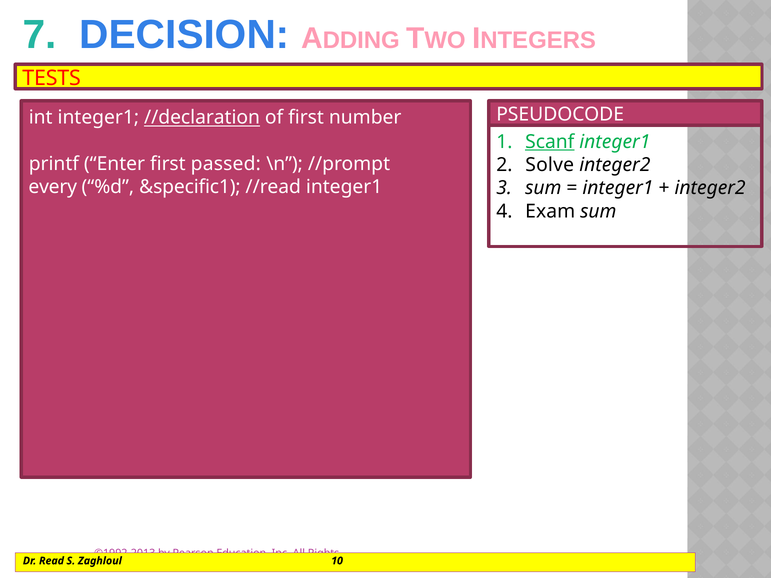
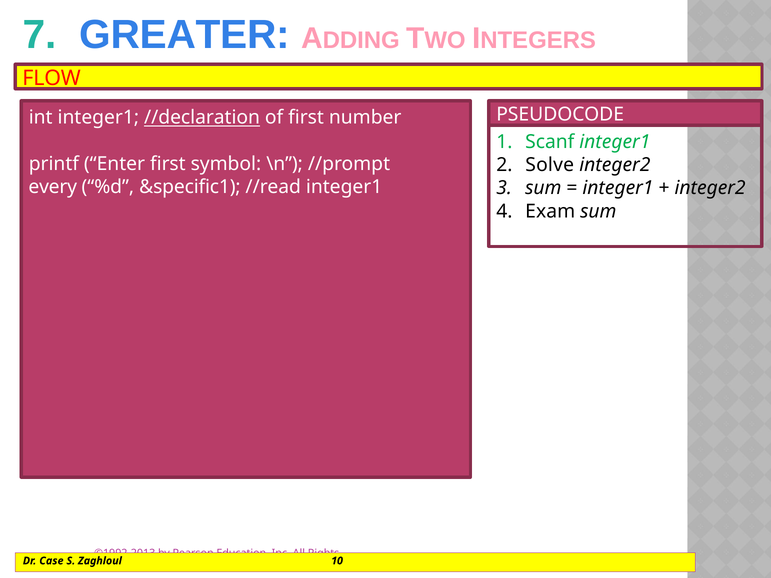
DECISION: DECISION -> GREATER
TESTS: TESTS -> FLOW
Scanf underline: present -> none
passed: passed -> symbol
Read: Read -> Case
